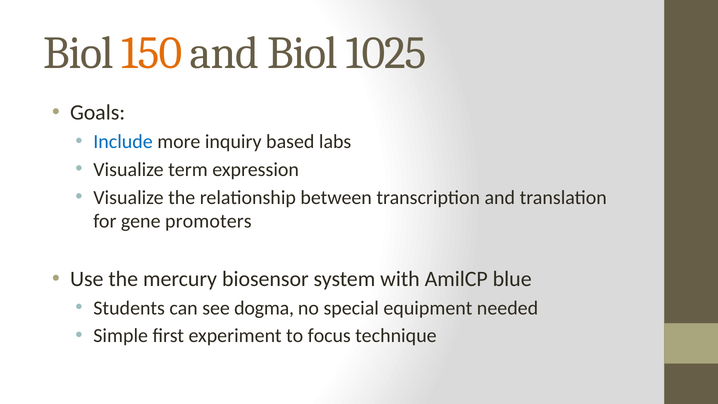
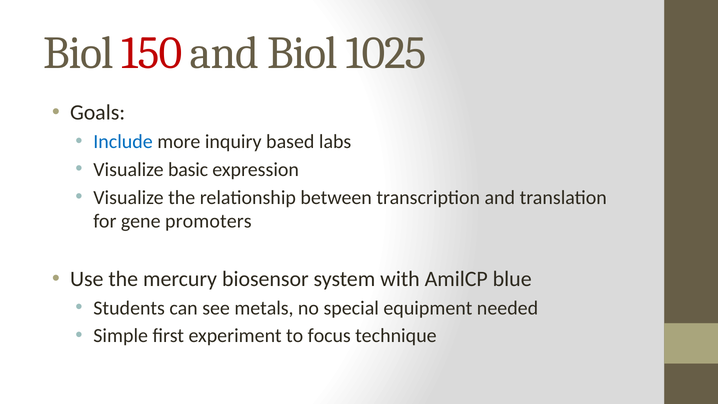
150 colour: orange -> red
term: term -> basic
dogma: dogma -> metals
